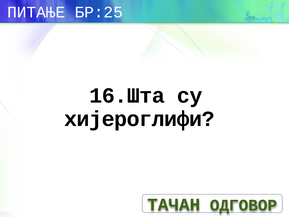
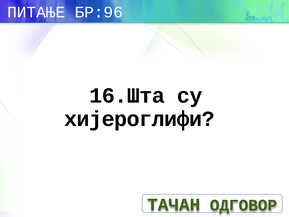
БР:25: БР:25 -> БР:96
